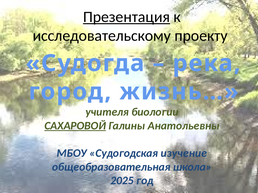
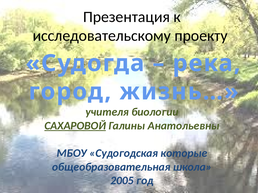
Презентация underline: present -> none
изучение: изучение -> которые
2025: 2025 -> 2005
